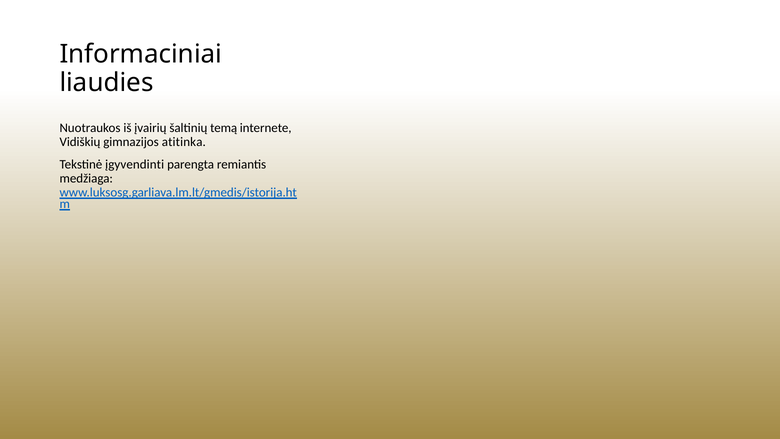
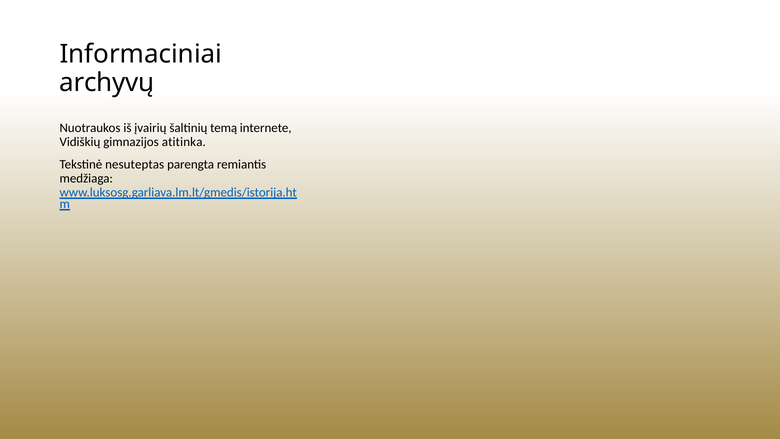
liaudies: liaudies -> archyvų
įgyvendinti: įgyvendinti -> nesuteptas
